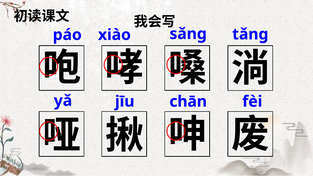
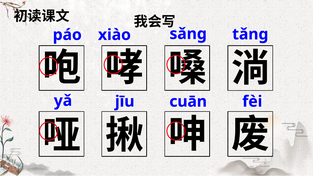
chān: chān -> cuān
